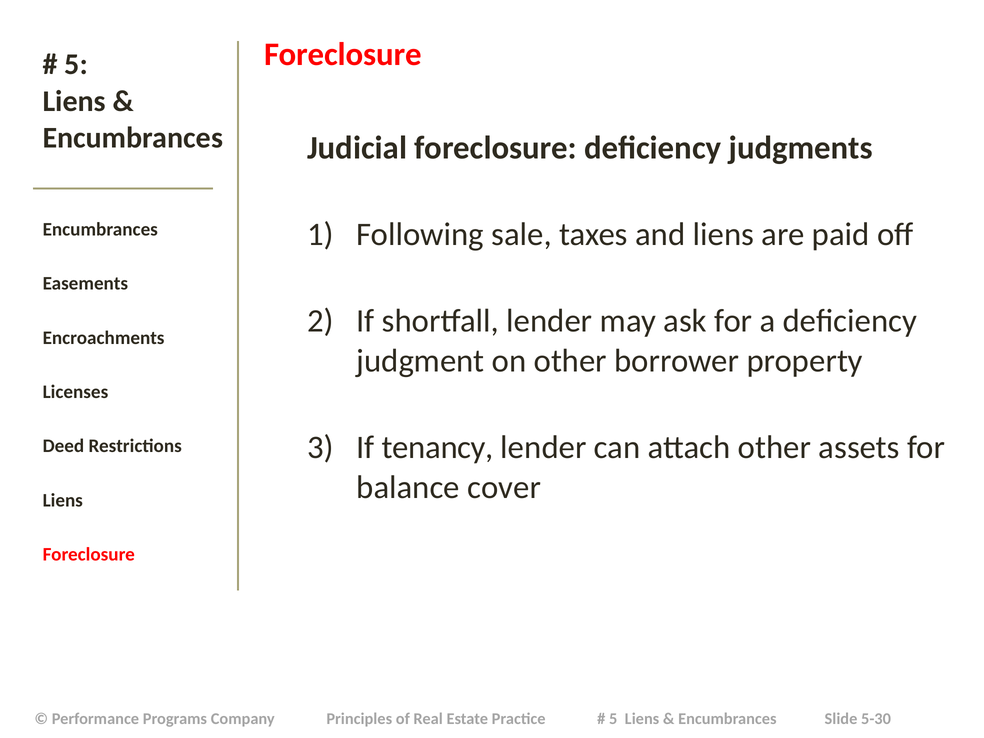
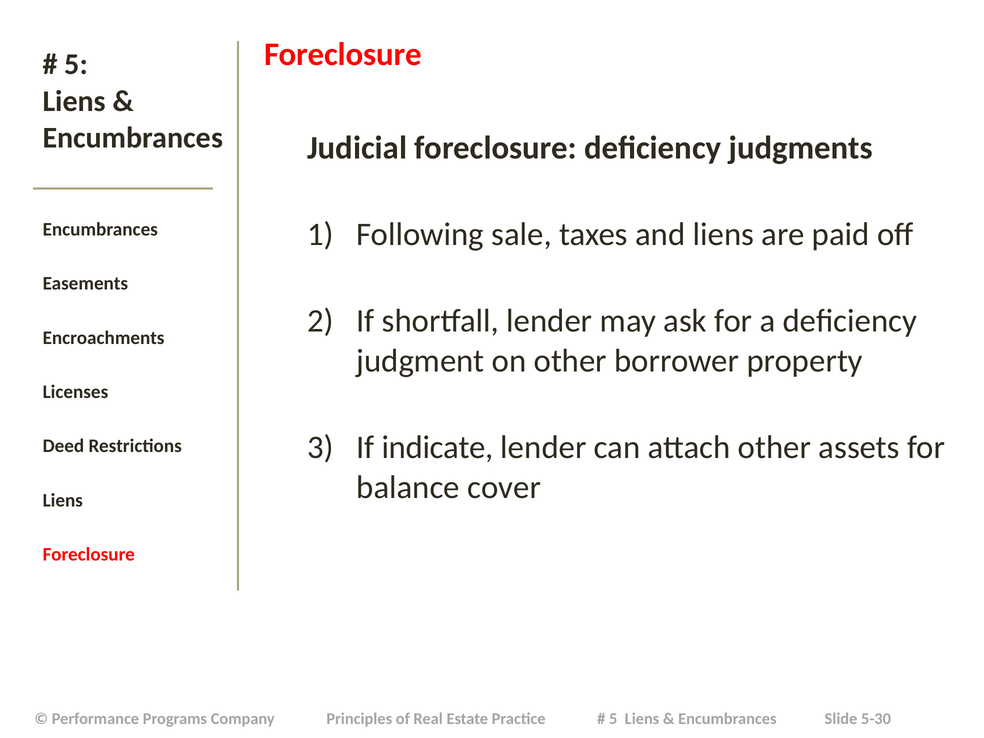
tenancy: tenancy -> indicate
